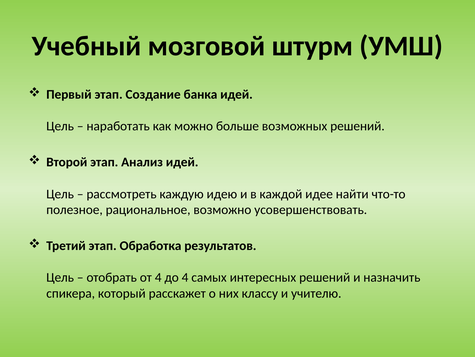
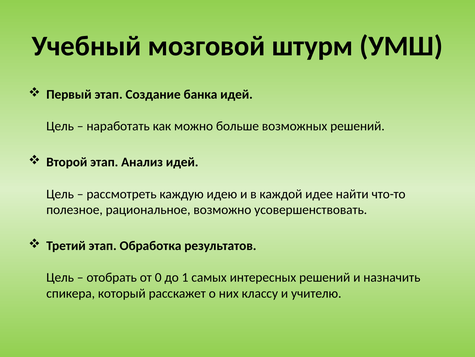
от 4: 4 -> 0
до 4: 4 -> 1
